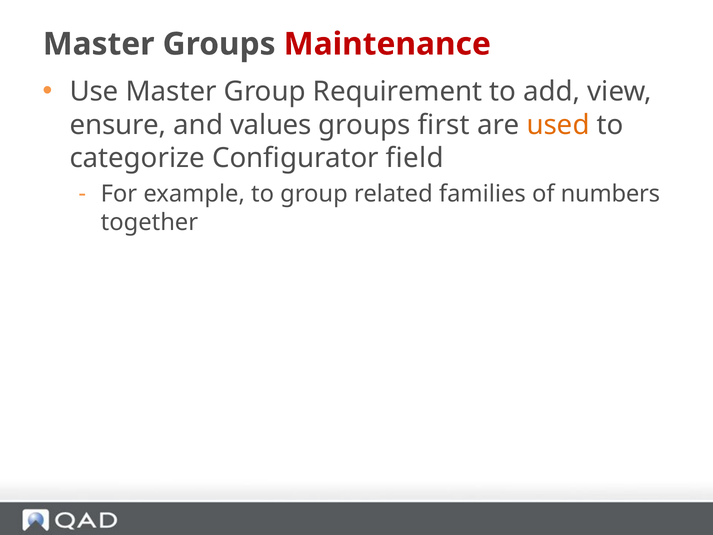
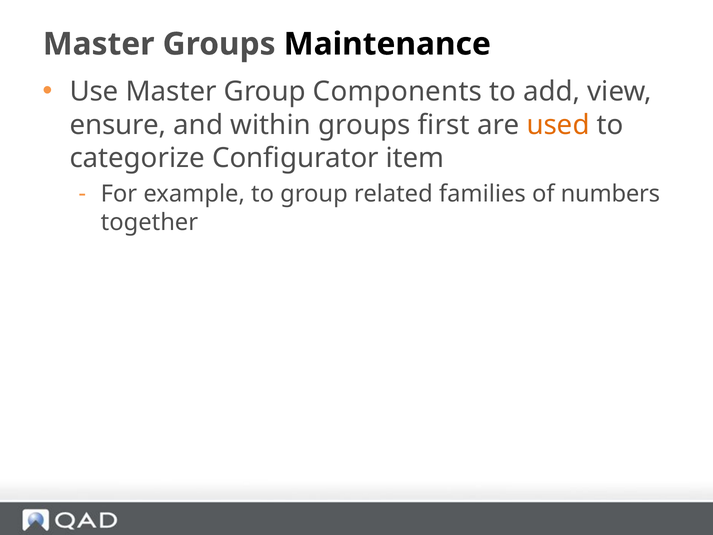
Maintenance colour: red -> black
Requirement: Requirement -> Components
values: values -> within
field: field -> item
